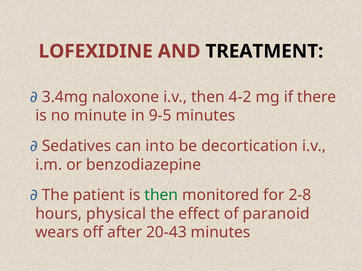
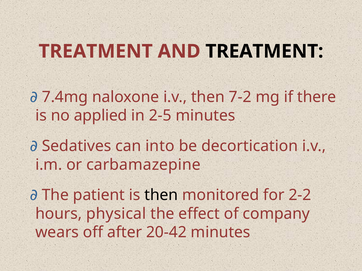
LOFEXIDINE at (96, 51): LOFEXIDINE -> TREATMENT
3.4mg: 3.4mg -> 7.4mg
4-2: 4-2 -> 7-2
minute: minute -> applied
9-5: 9-5 -> 2-5
benzodiazepine: benzodiazepine -> carbamazepine
then at (161, 195) colour: green -> black
2-8: 2-8 -> 2-2
paranoid: paranoid -> company
20-43: 20-43 -> 20-42
